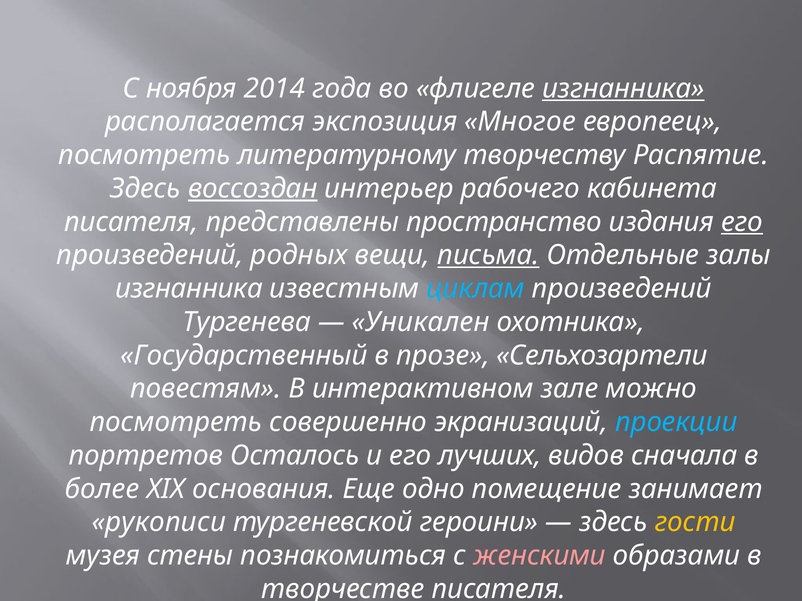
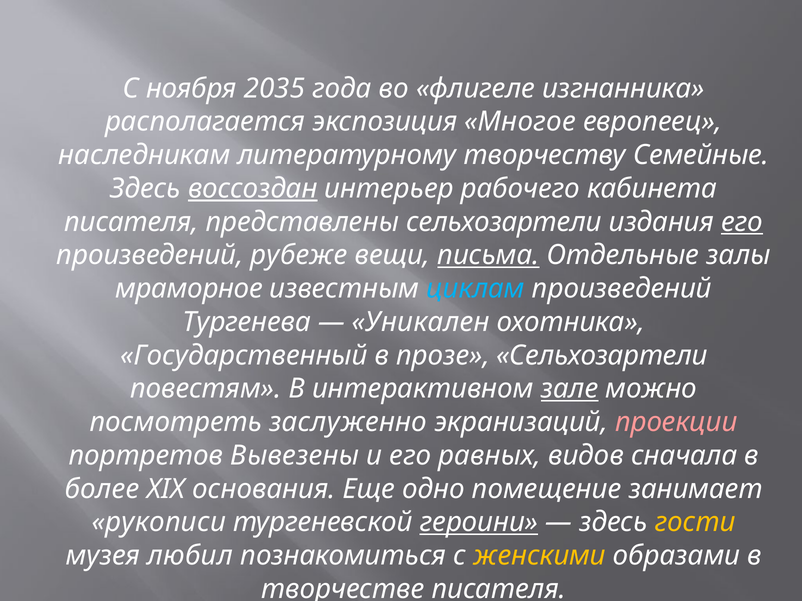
2014: 2014 -> 2035
изгнанника at (623, 88) underline: present -> none
посмотреть at (144, 155): посмотреть -> наследникам
Распятие: Распятие -> Семейные
представлены пространство: пространство -> сельхозартели
родных: родных -> рубеже
изгнанника at (189, 289): изгнанника -> мраморное
зале underline: none -> present
совершенно: совершенно -> заслуженно
проекции colour: light blue -> pink
Осталось: Осталось -> Вывезены
лучших: лучших -> равных
героини underline: none -> present
стены: стены -> любил
женскими colour: pink -> yellow
